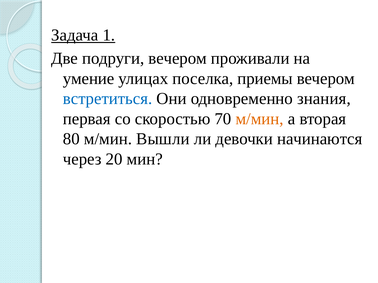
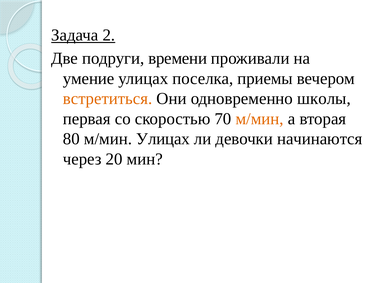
1: 1 -> 2
подруги вечером: вечером -> времени
встретиться colour: blue -> orange
знания: знания -> школы
м/мин Вышли: Вышли -> Улицах
